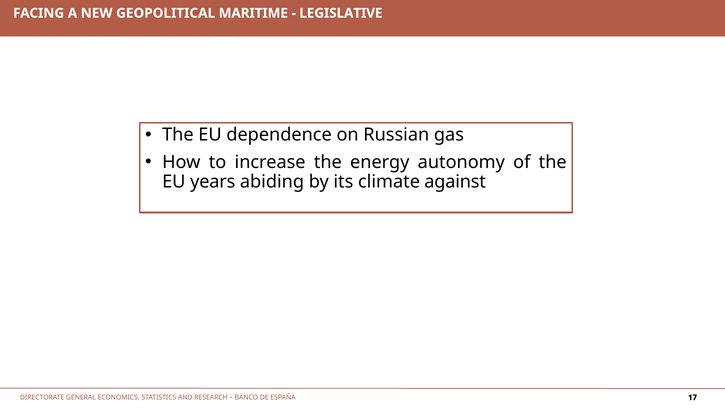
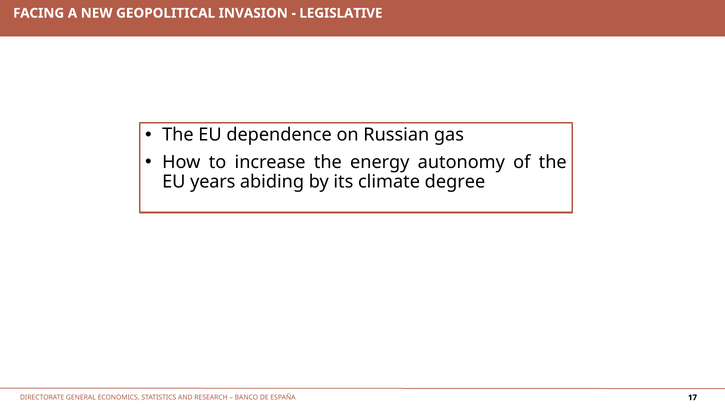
MARITIME: MARITIME -> INVASION
against: against -> degree
